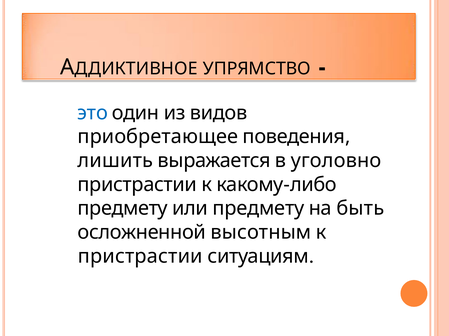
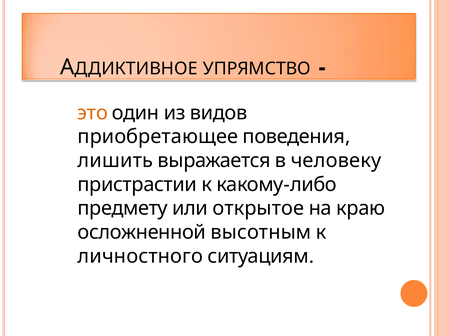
это colour: blue -> orange
уголовно: уголовно -> человеку
или предмету: предмету -> открытое
быть: быть -> краю
пристрастии at (140, 257): пристрастии -> личностного
